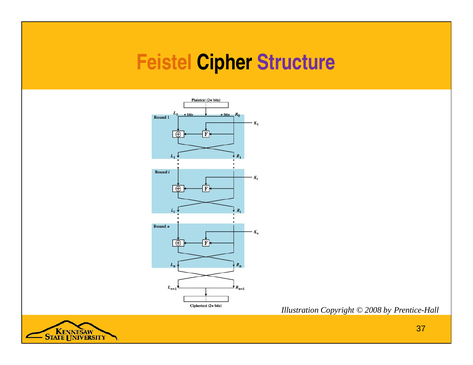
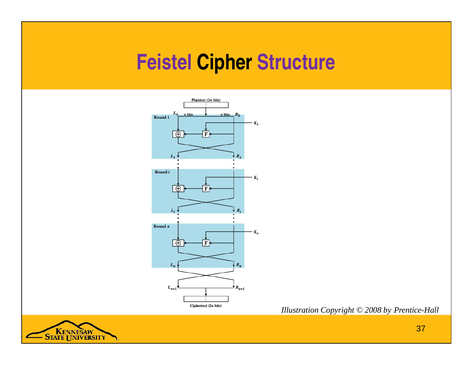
Feistel colour: orange -> purple
